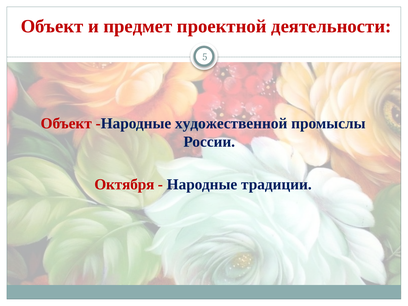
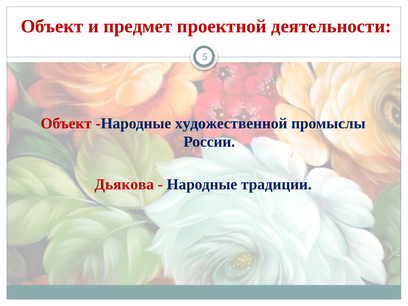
Октября: Октября -> Дьякова
